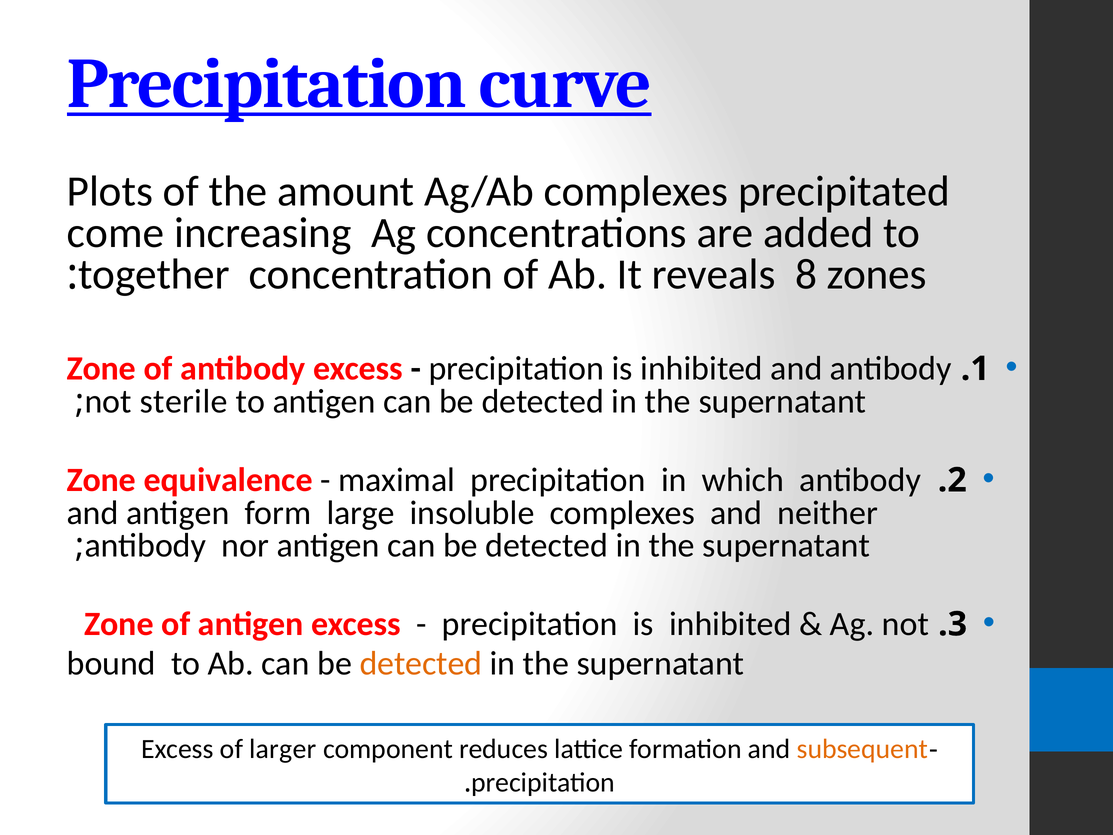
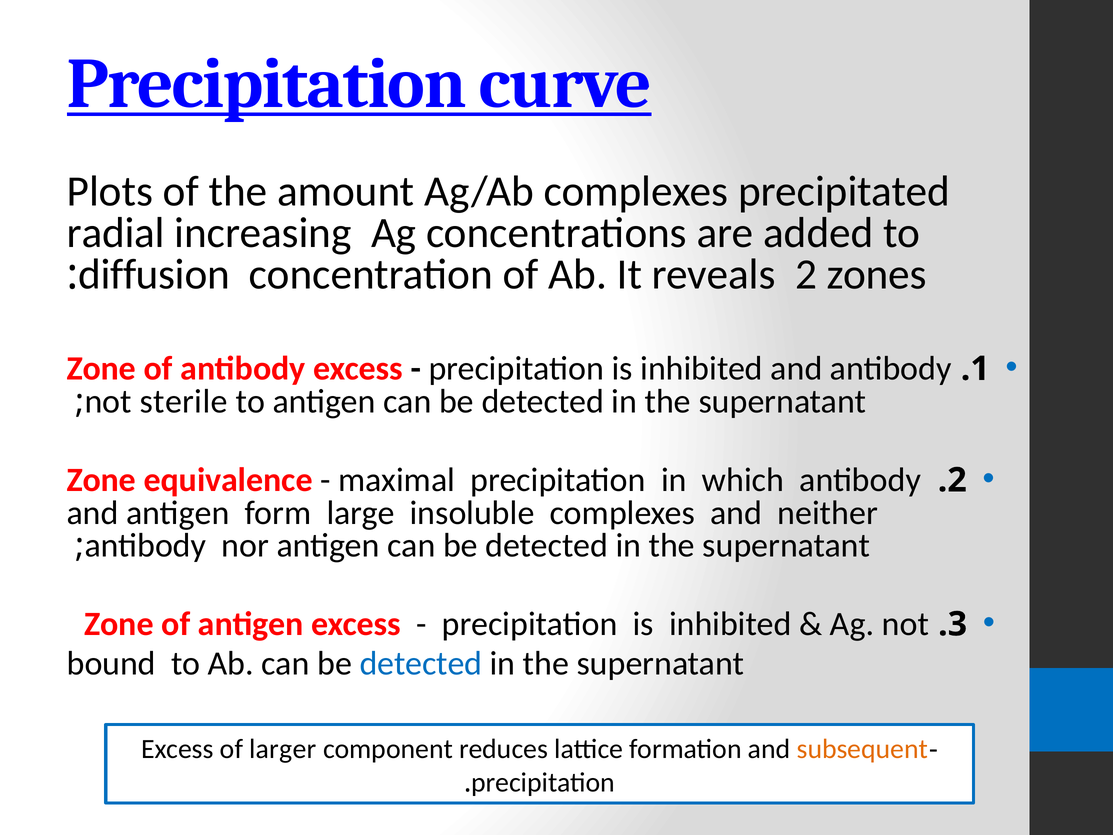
come: come -> radial
together: together -> diffusion
reveals 8: 8 -> 2
detected at (421, 663) colour: orange -> blue
